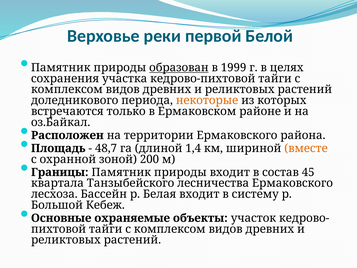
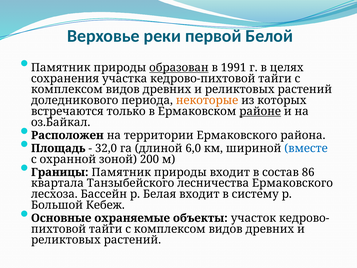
1999: 1999 -> 1991
районе underline: none -> present
48,7: 48,7 -> 32,0
1,4: 1,4 -> 6,0
вместе colour: orange -> blue
45: 45 -> 86
